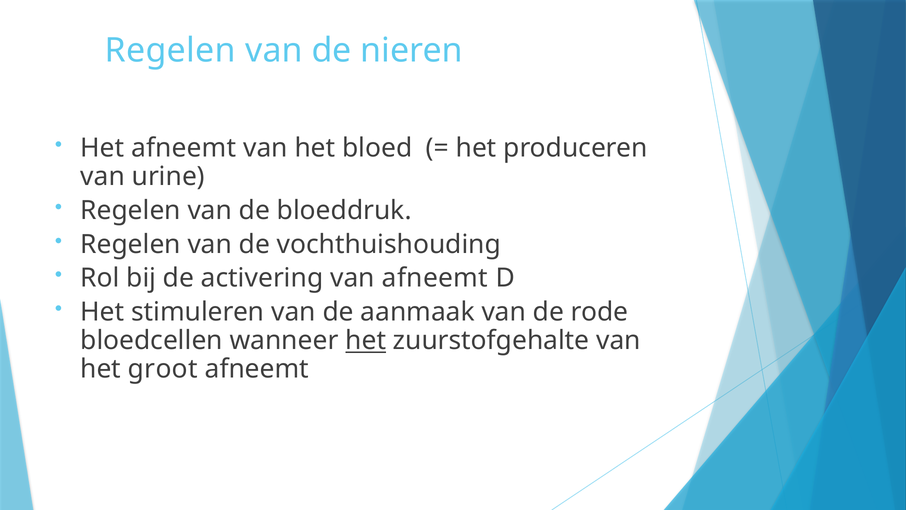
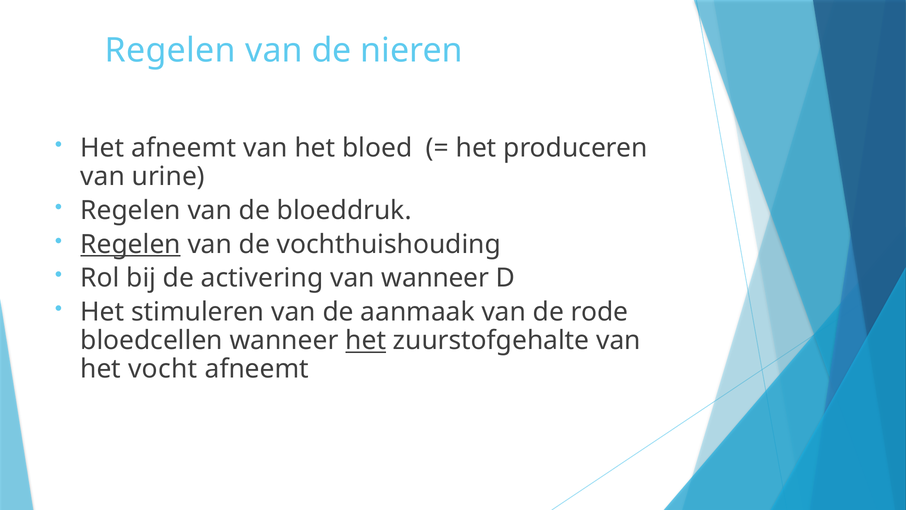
Regelen at (131, 244) underline: none -> present
van afneemt: afneemt -> wanneer
groot: groot -> vocht
